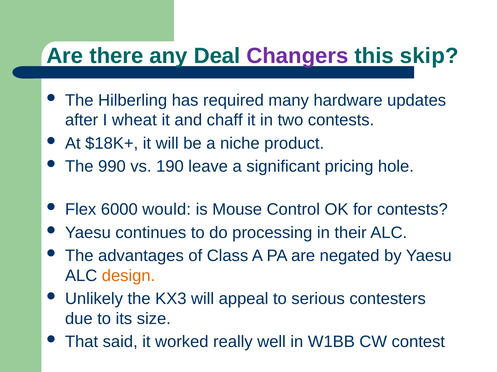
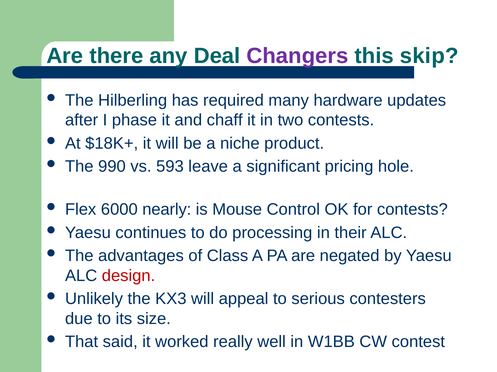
wheat: wheat -> phase
190: 190 -> 593
would: would -> nearly
design colour: orange -> red
